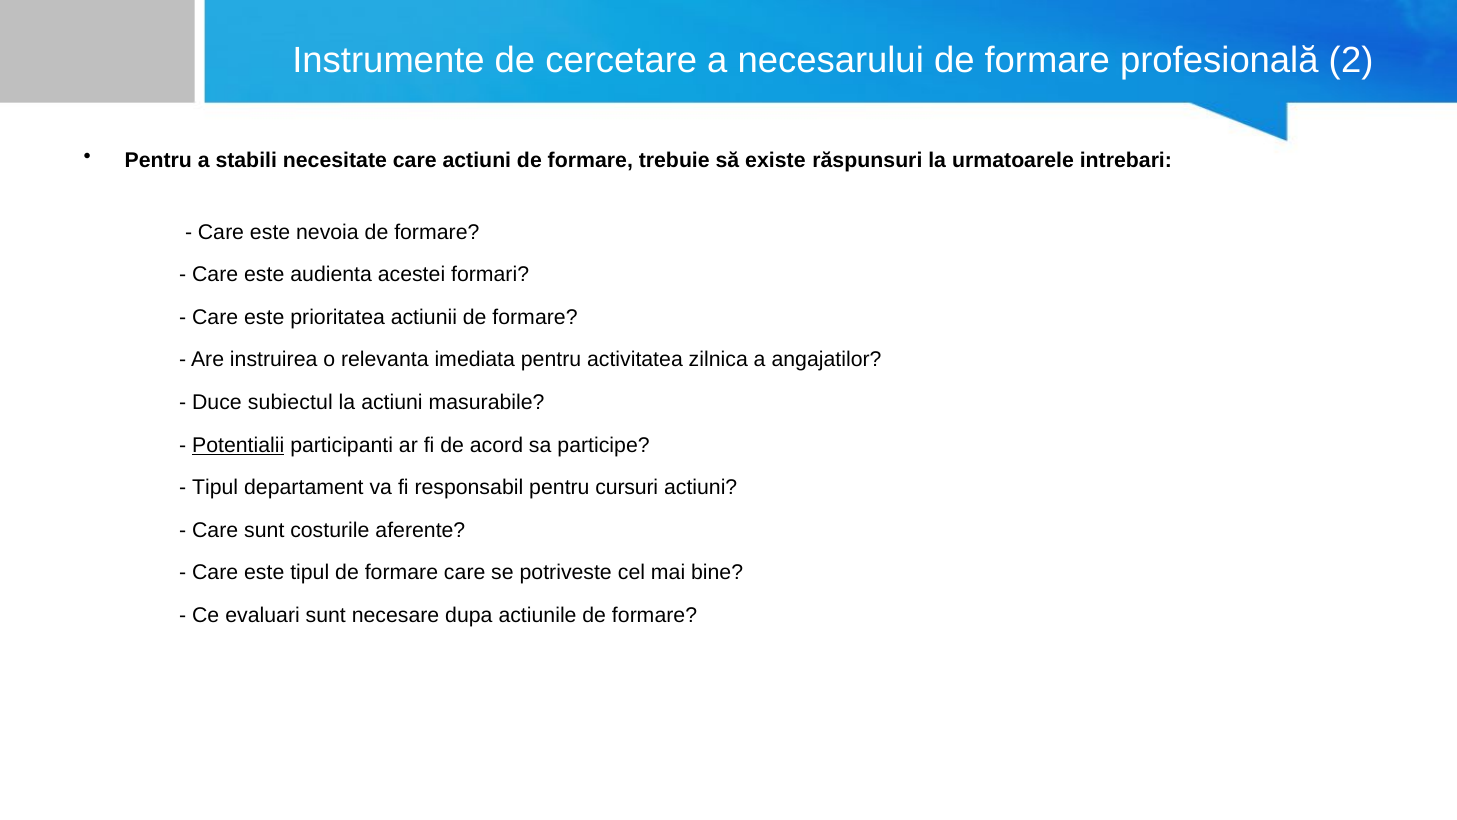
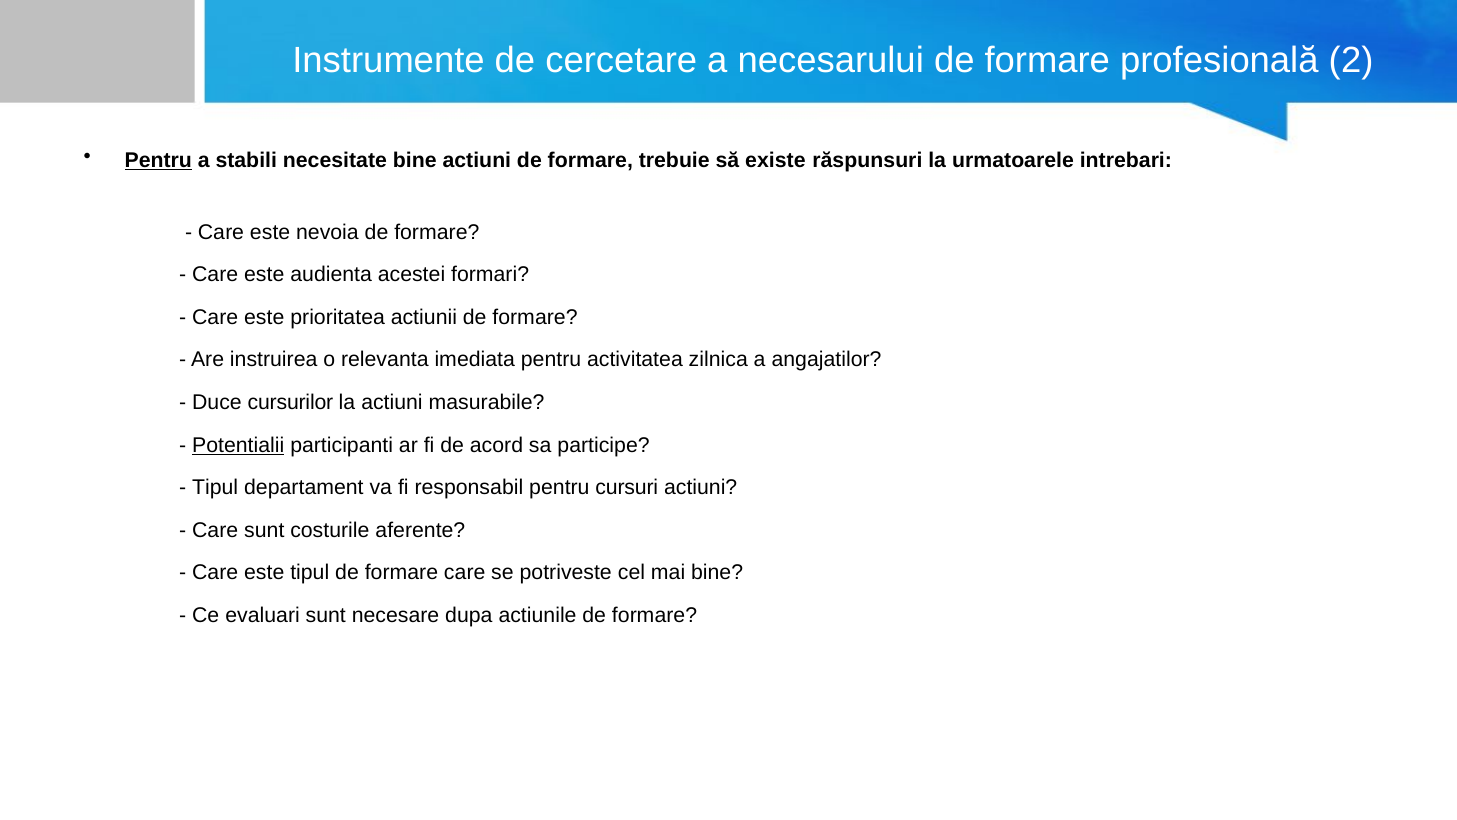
Pentru at (158, 160) underline: none -> present
necesitate care: care -> bine
subiectul: subiectul -> cursurilor
